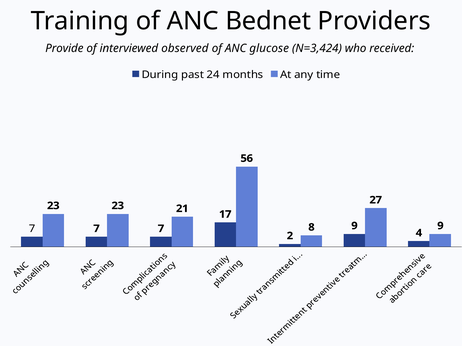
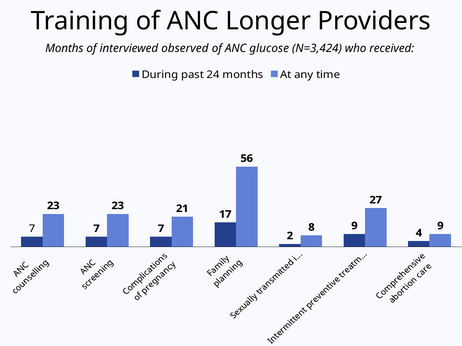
Bednet: Bednet -> Longer
Provide at (64, 48): Provide -> Months
